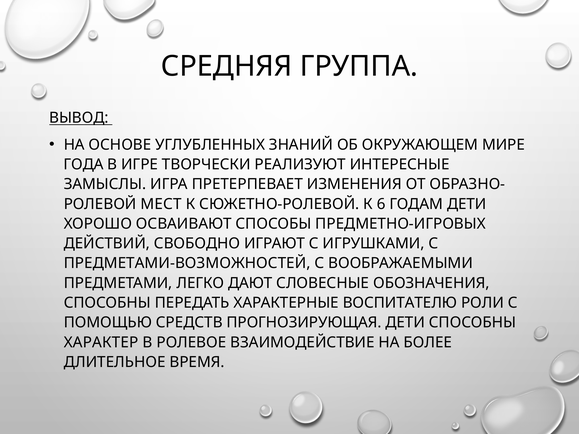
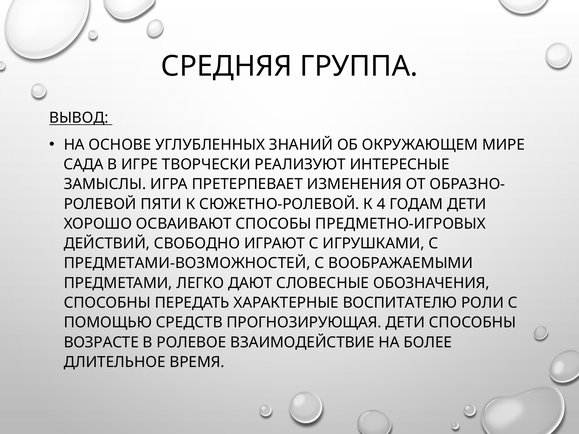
ГОДА: ГОДА -> САДА
МЕСТ: МЕСТ -> ПЯТИ
6: 6 -> 4
ХАРАКТЕР: ХАРАКТЕР -> ВОЗРАСТЕ
